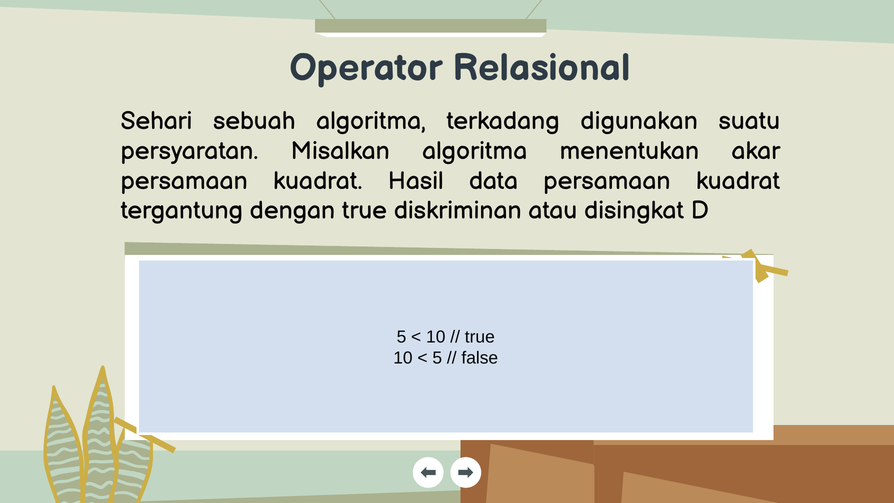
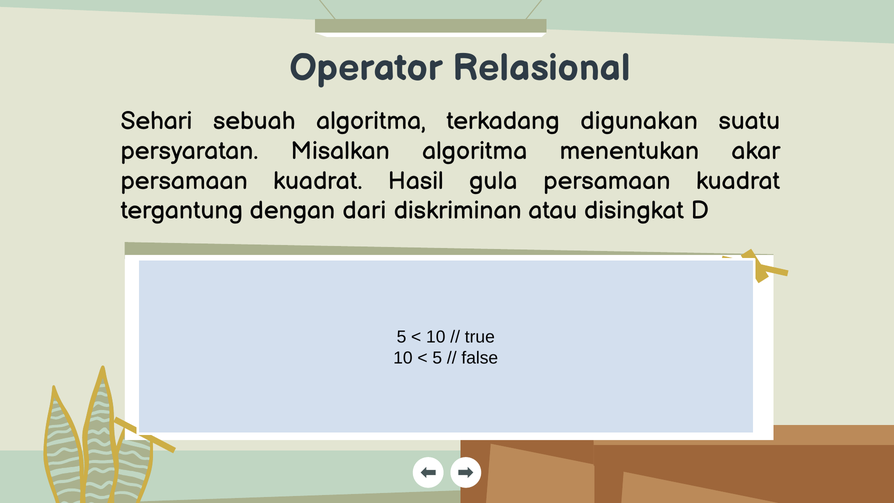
data: data -> gula
dengan true: true -> dari
